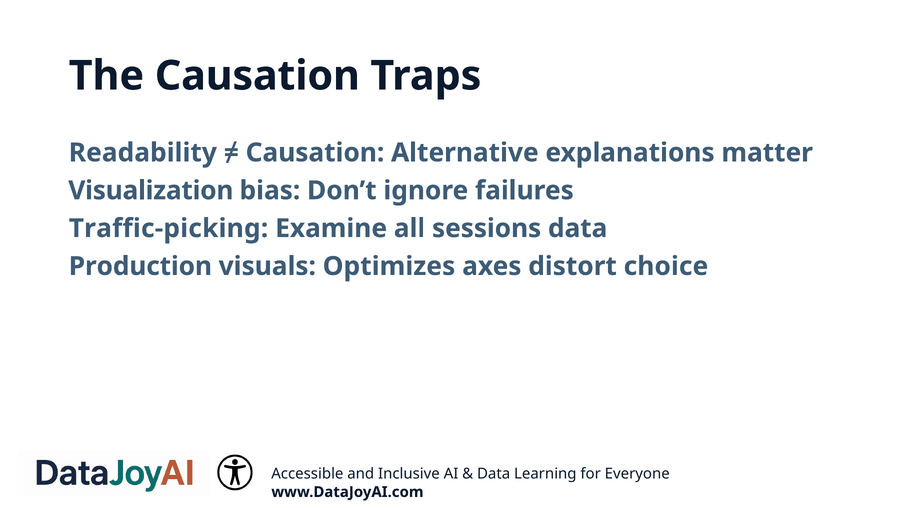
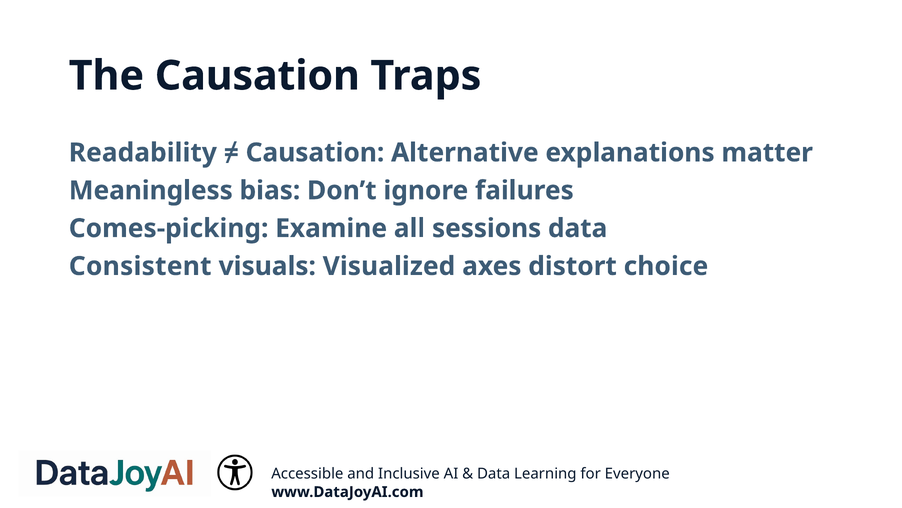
Visualization: Visualization -> Meaningless
Traffic-picking: Traffic-picking -> Comes-picking
Production: Production -> Consistent
Optimizes: Optimizes -> Visualized
